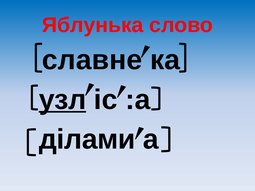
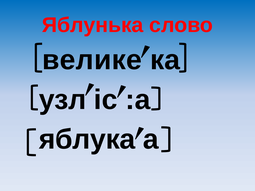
славне: славне -> велике
узл underline: present -> none
ділами: ділами -> яблука
